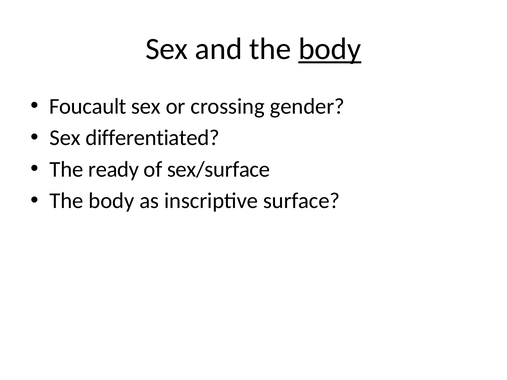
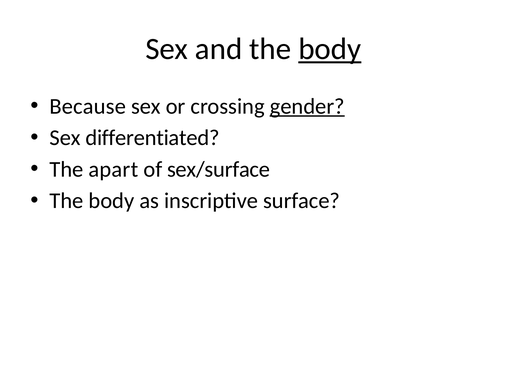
Foucault: Foucault -> Because
gender underline: none -> present
ready: ready -> apart
